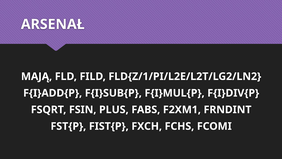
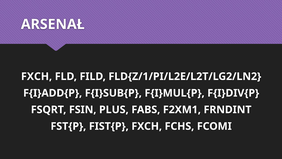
MAJĄ at (37, 76): MAJĄ -> FXCH
